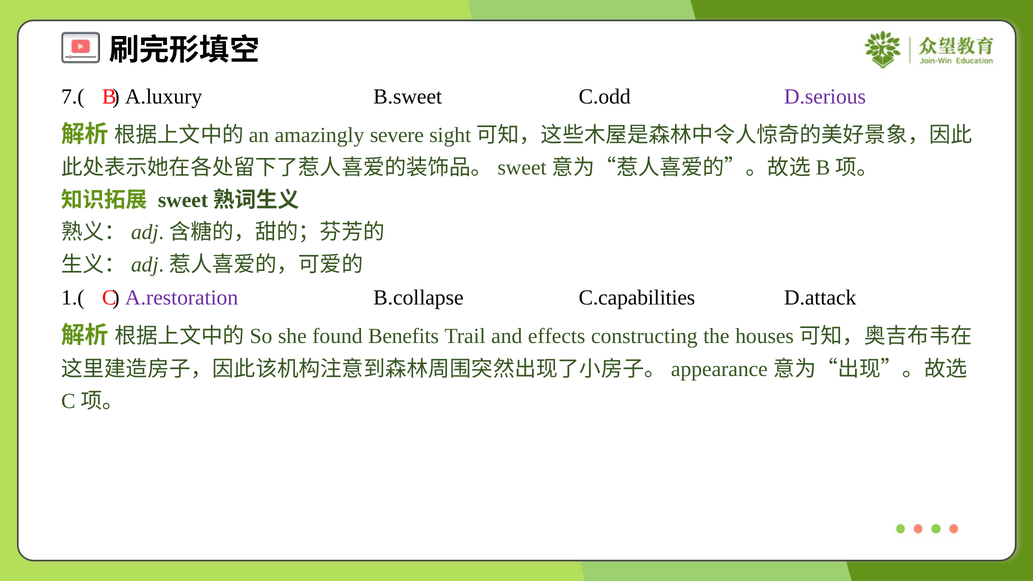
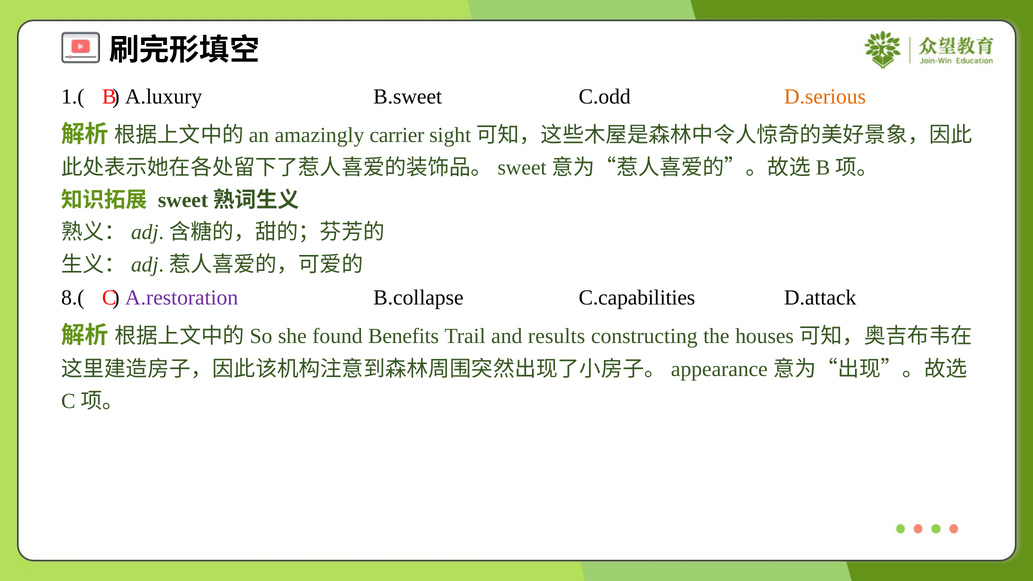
7.(: 7.( -> 1.(
D.serious colour: purple -> orange
severe: severe -> carrier
1.(: 1.( -> 8.(
effects: effects -> results
